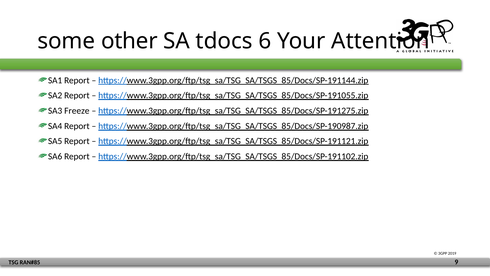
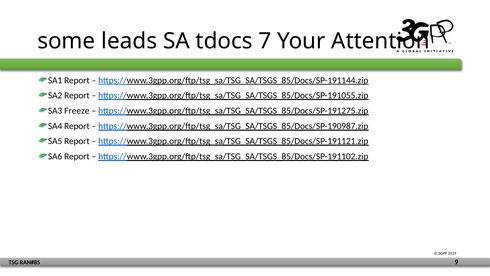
other: other -> leads
6: 6 -> 7
